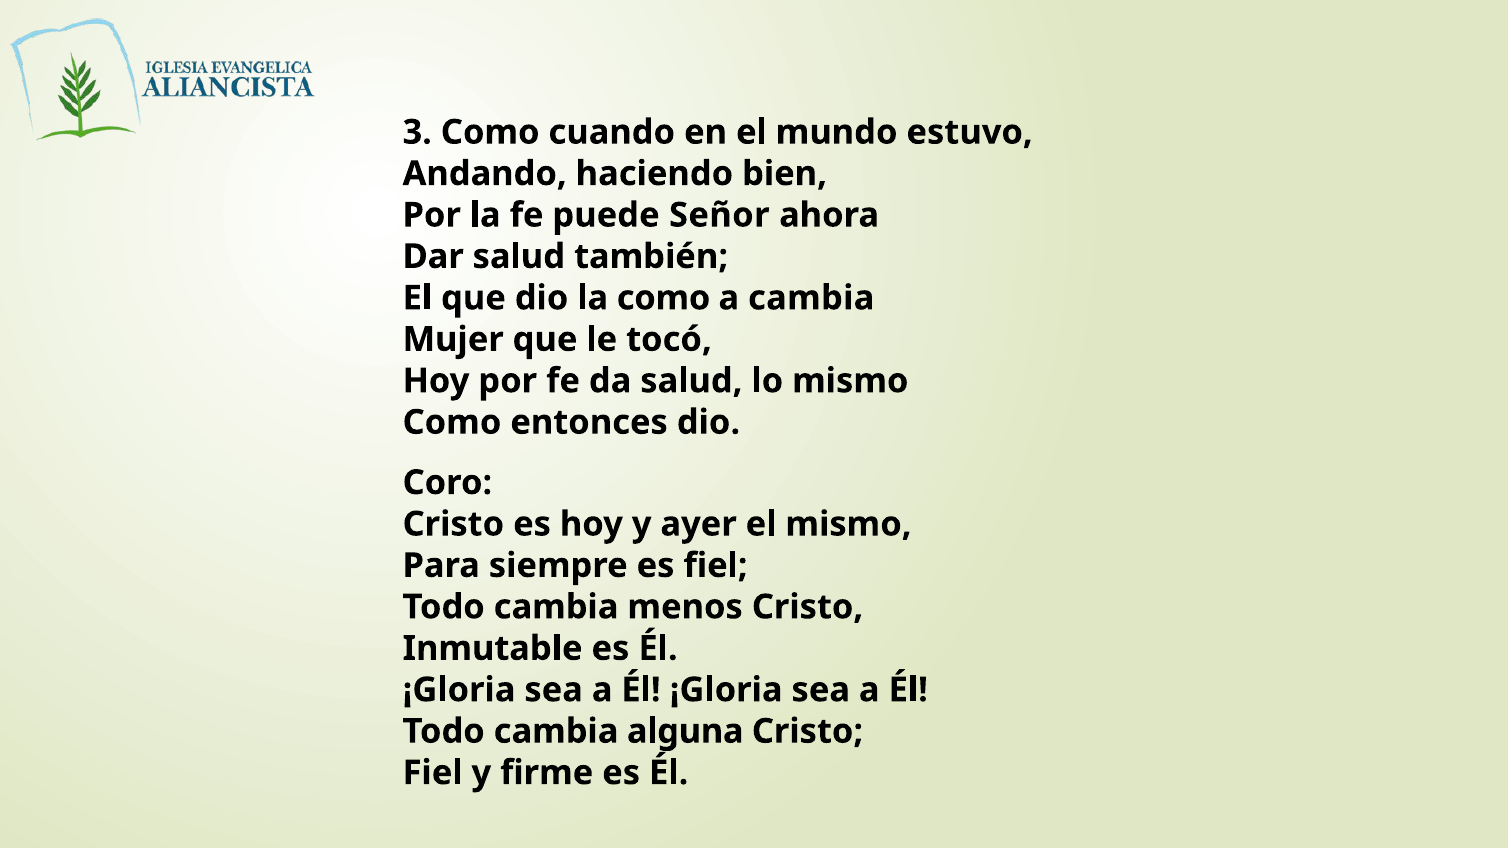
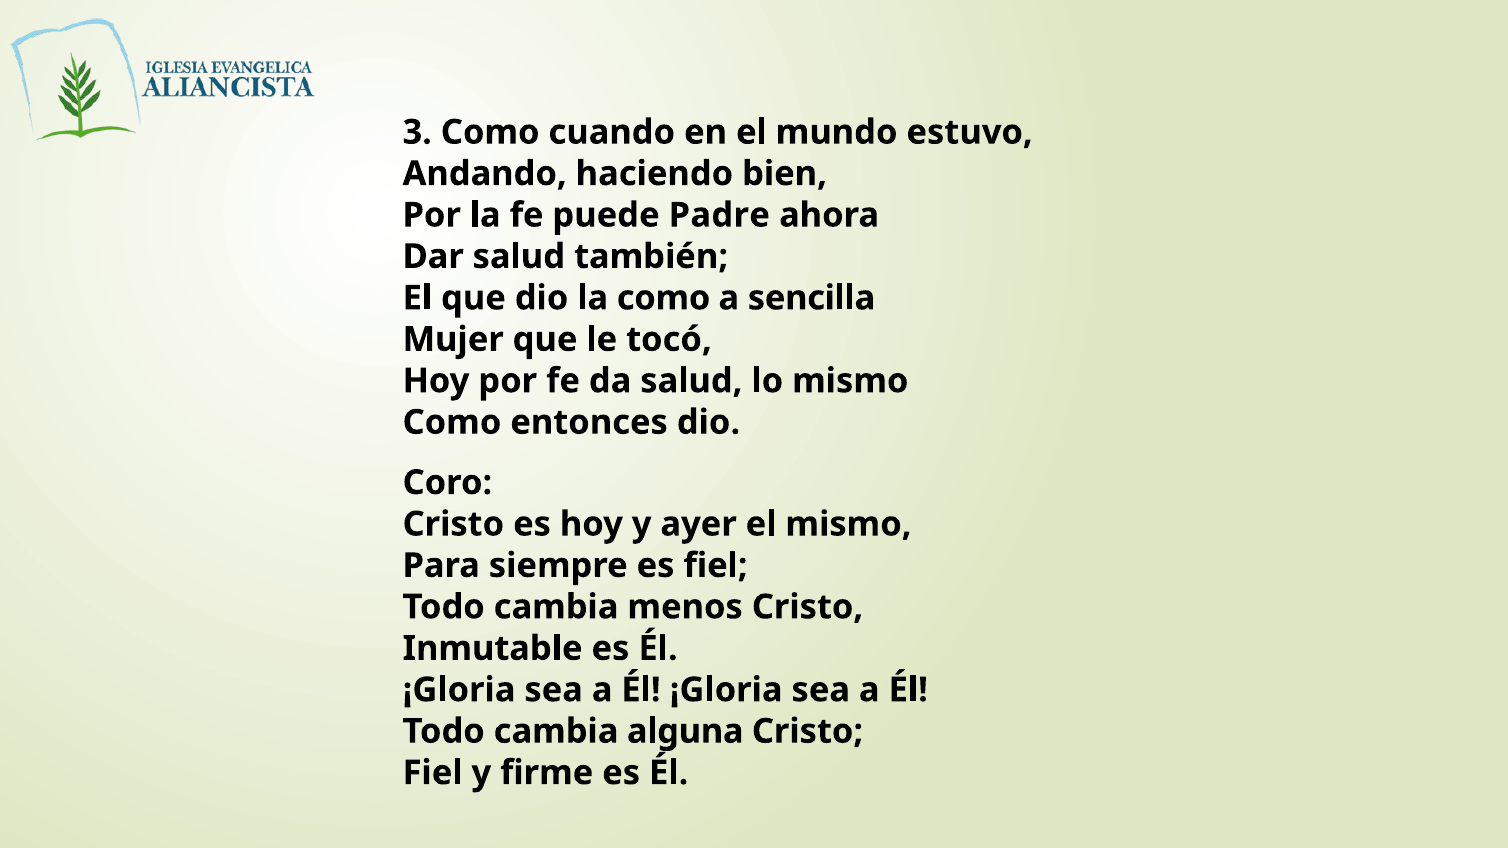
Señor: Señor -> Padre
a cambia: cambia -> sencilla
